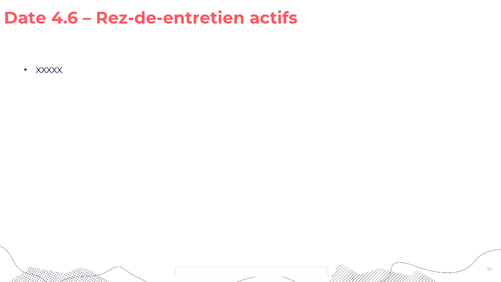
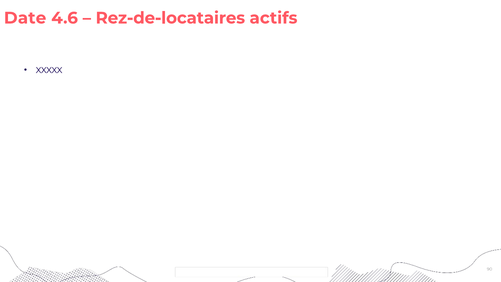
Rez-de-entretien: Rez-de-entretien -> Rez-de-locataires
